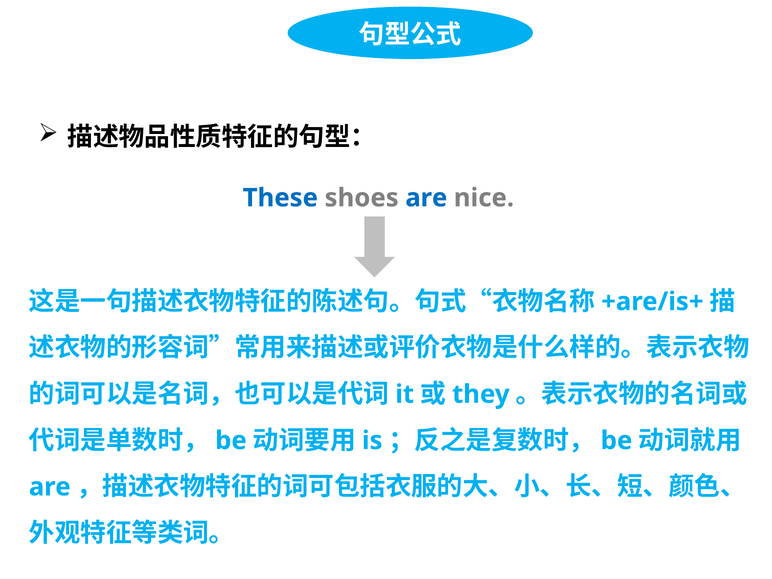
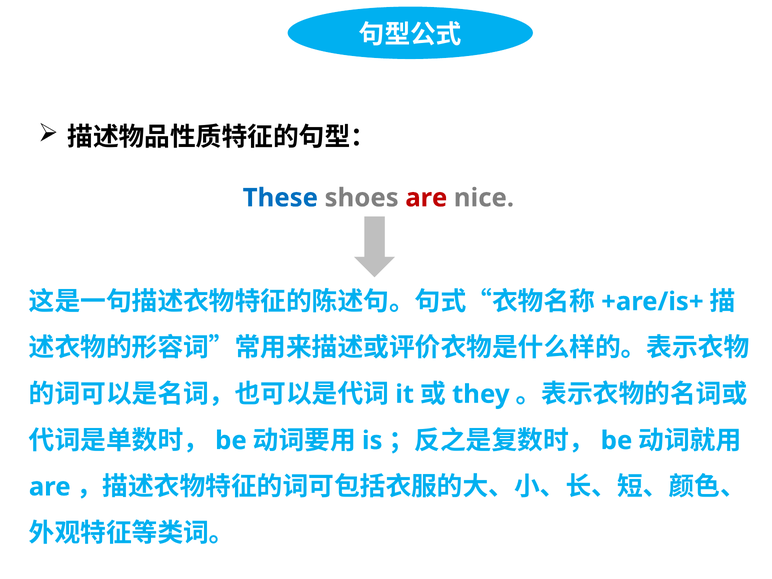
are at (426, 198) colour: blue -> red
